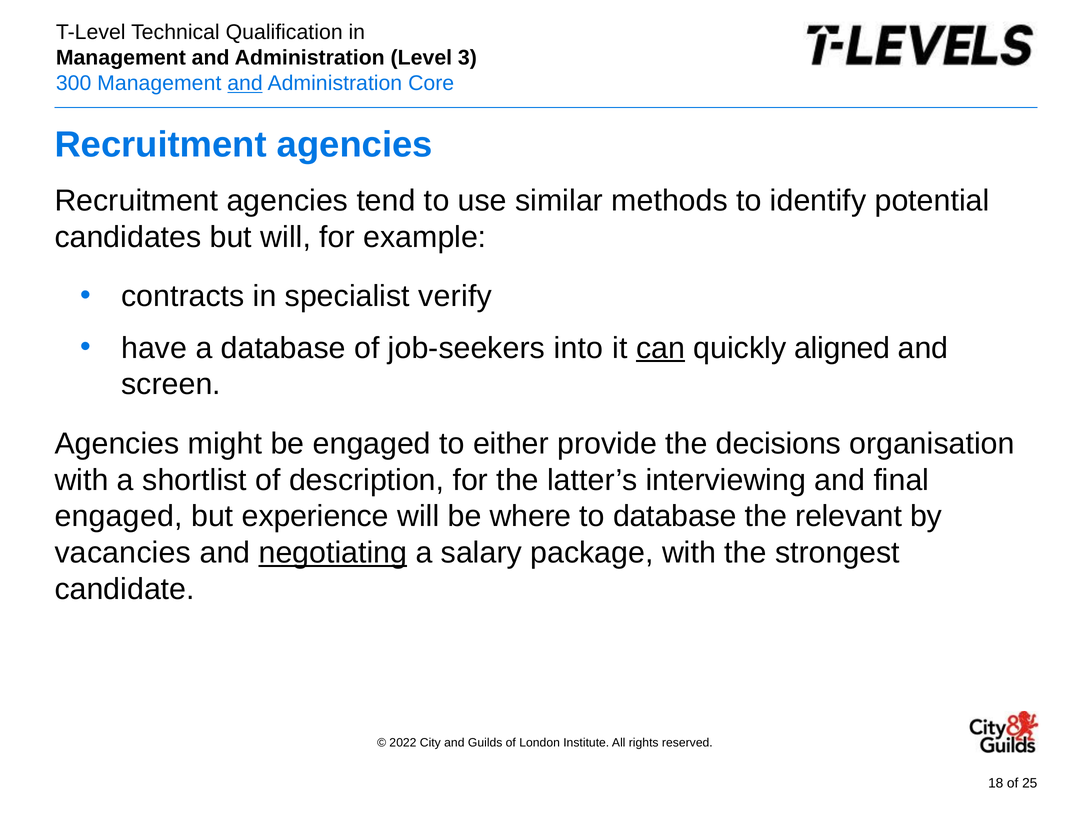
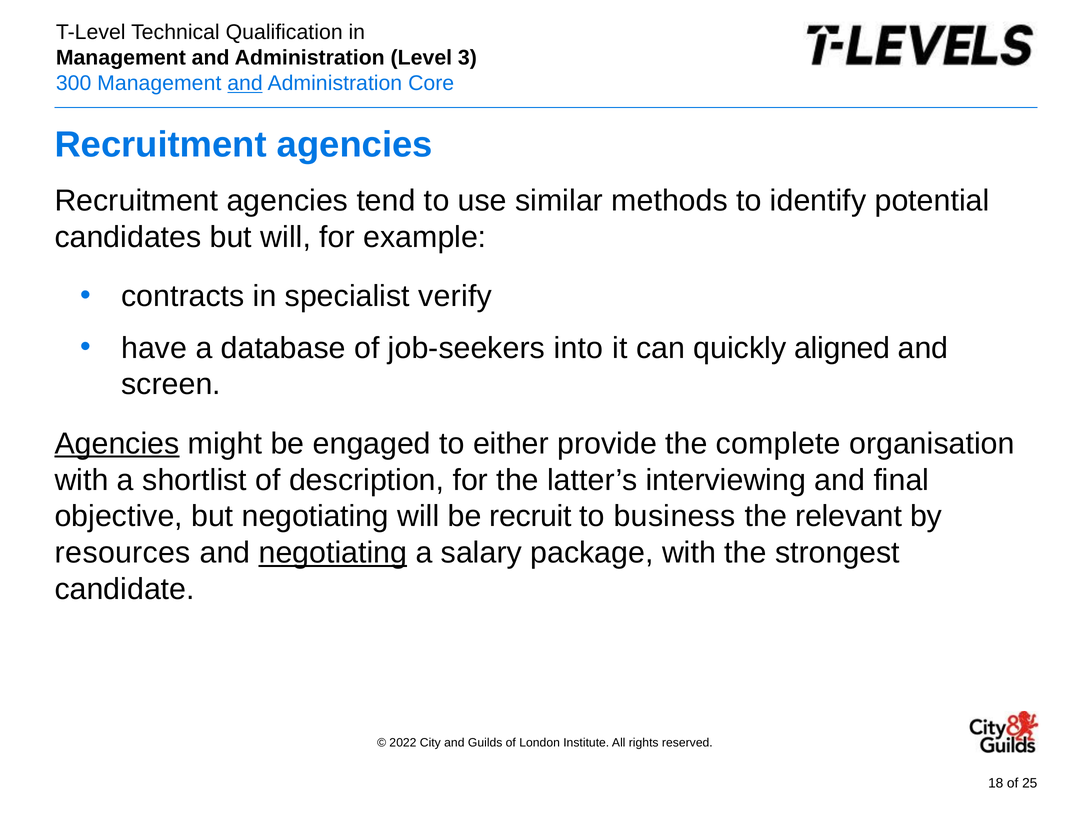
can underline: present -> none
Agencies at (117, 444) underline: none -> present
decisions: decisions -> complete
engaged at (119, 516): engaged -> objective
but experience: experience -> negotiating
where: where -> recruit
to database: database -> business
vacancies: vacancies -> resources
